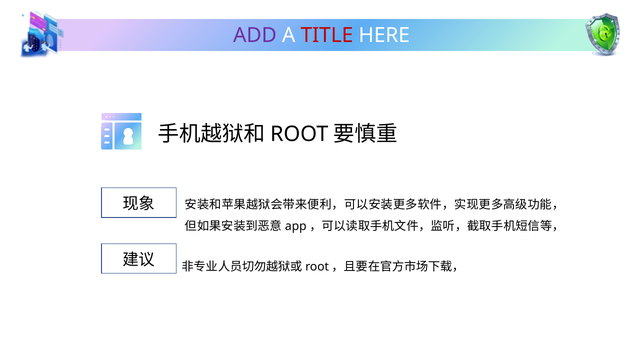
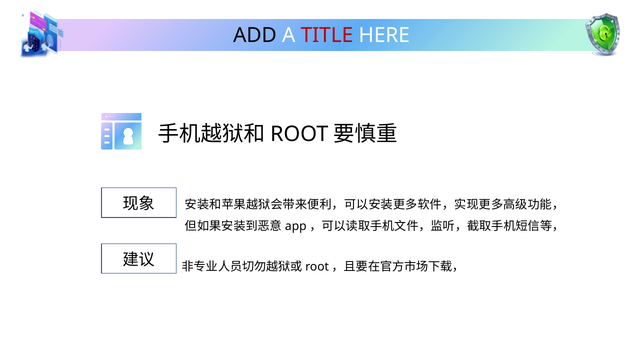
ADD colour: purple -> black
